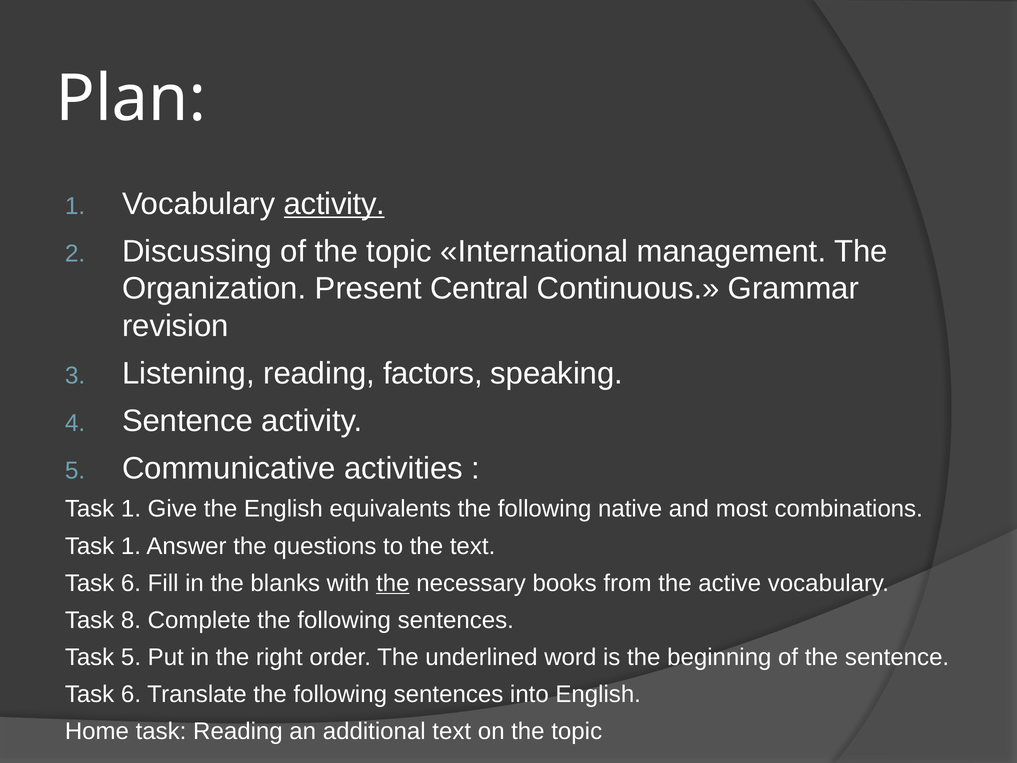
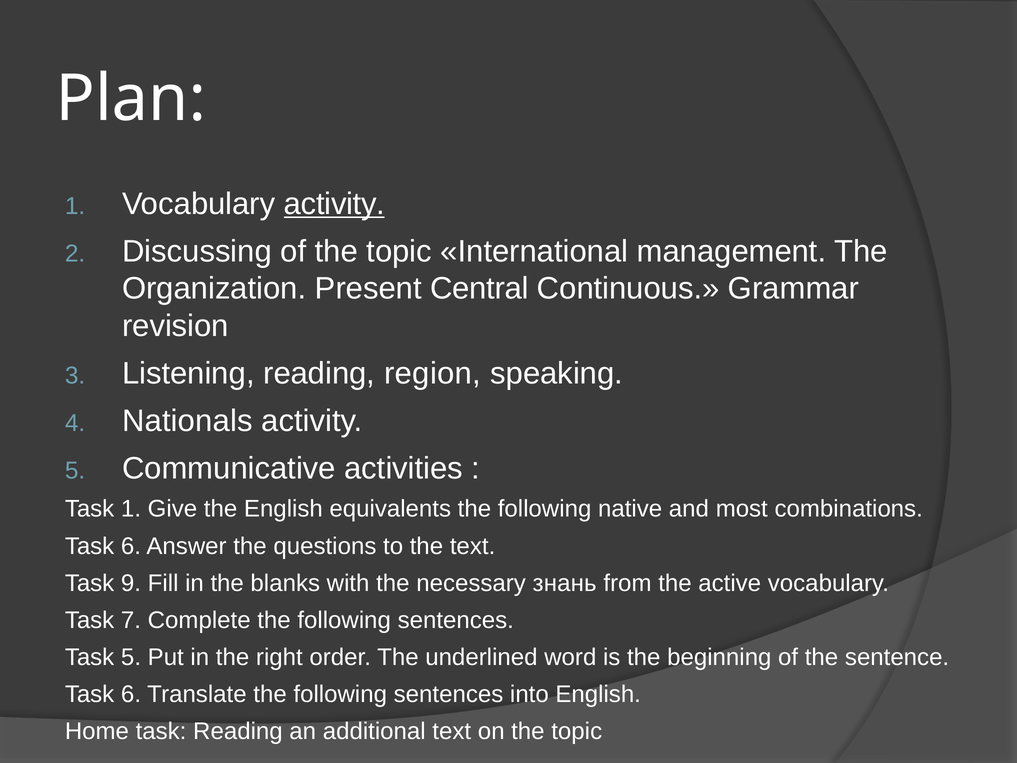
factors: factors -> region
4 Sentence: Sentence -> Nationals
1 at (131, 546): 1 -> 6
6 at (131, 583): 6 -> 9
the at (393, 583) underline: present -> none
books: books -> знань
8: 8 -> 7
